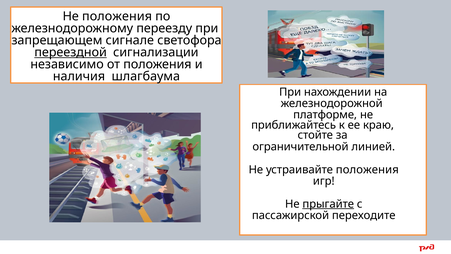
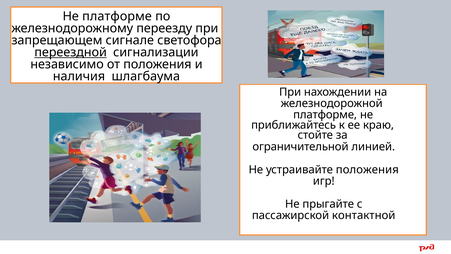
Не положения: положения -> платформе
прыгайте underline: present -> none
переходите: переходите -> контактной
